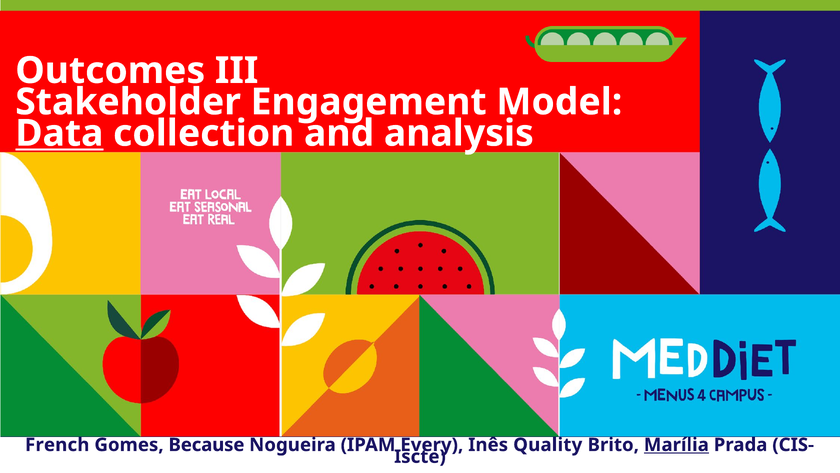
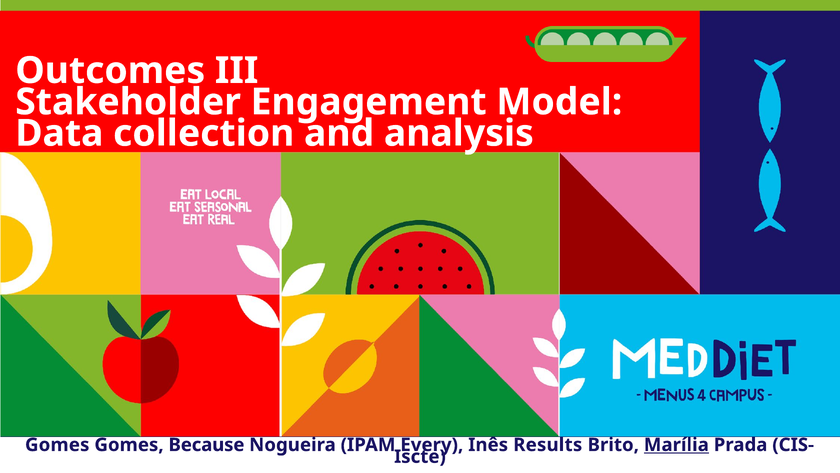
Data underline: present -> none
French at (57, 444): French -> Gomes
Quality: Quality -> Results
